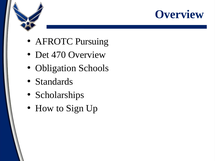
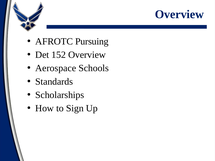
470: 470 -> 152
Obligation: Obligation -> Aerospace
